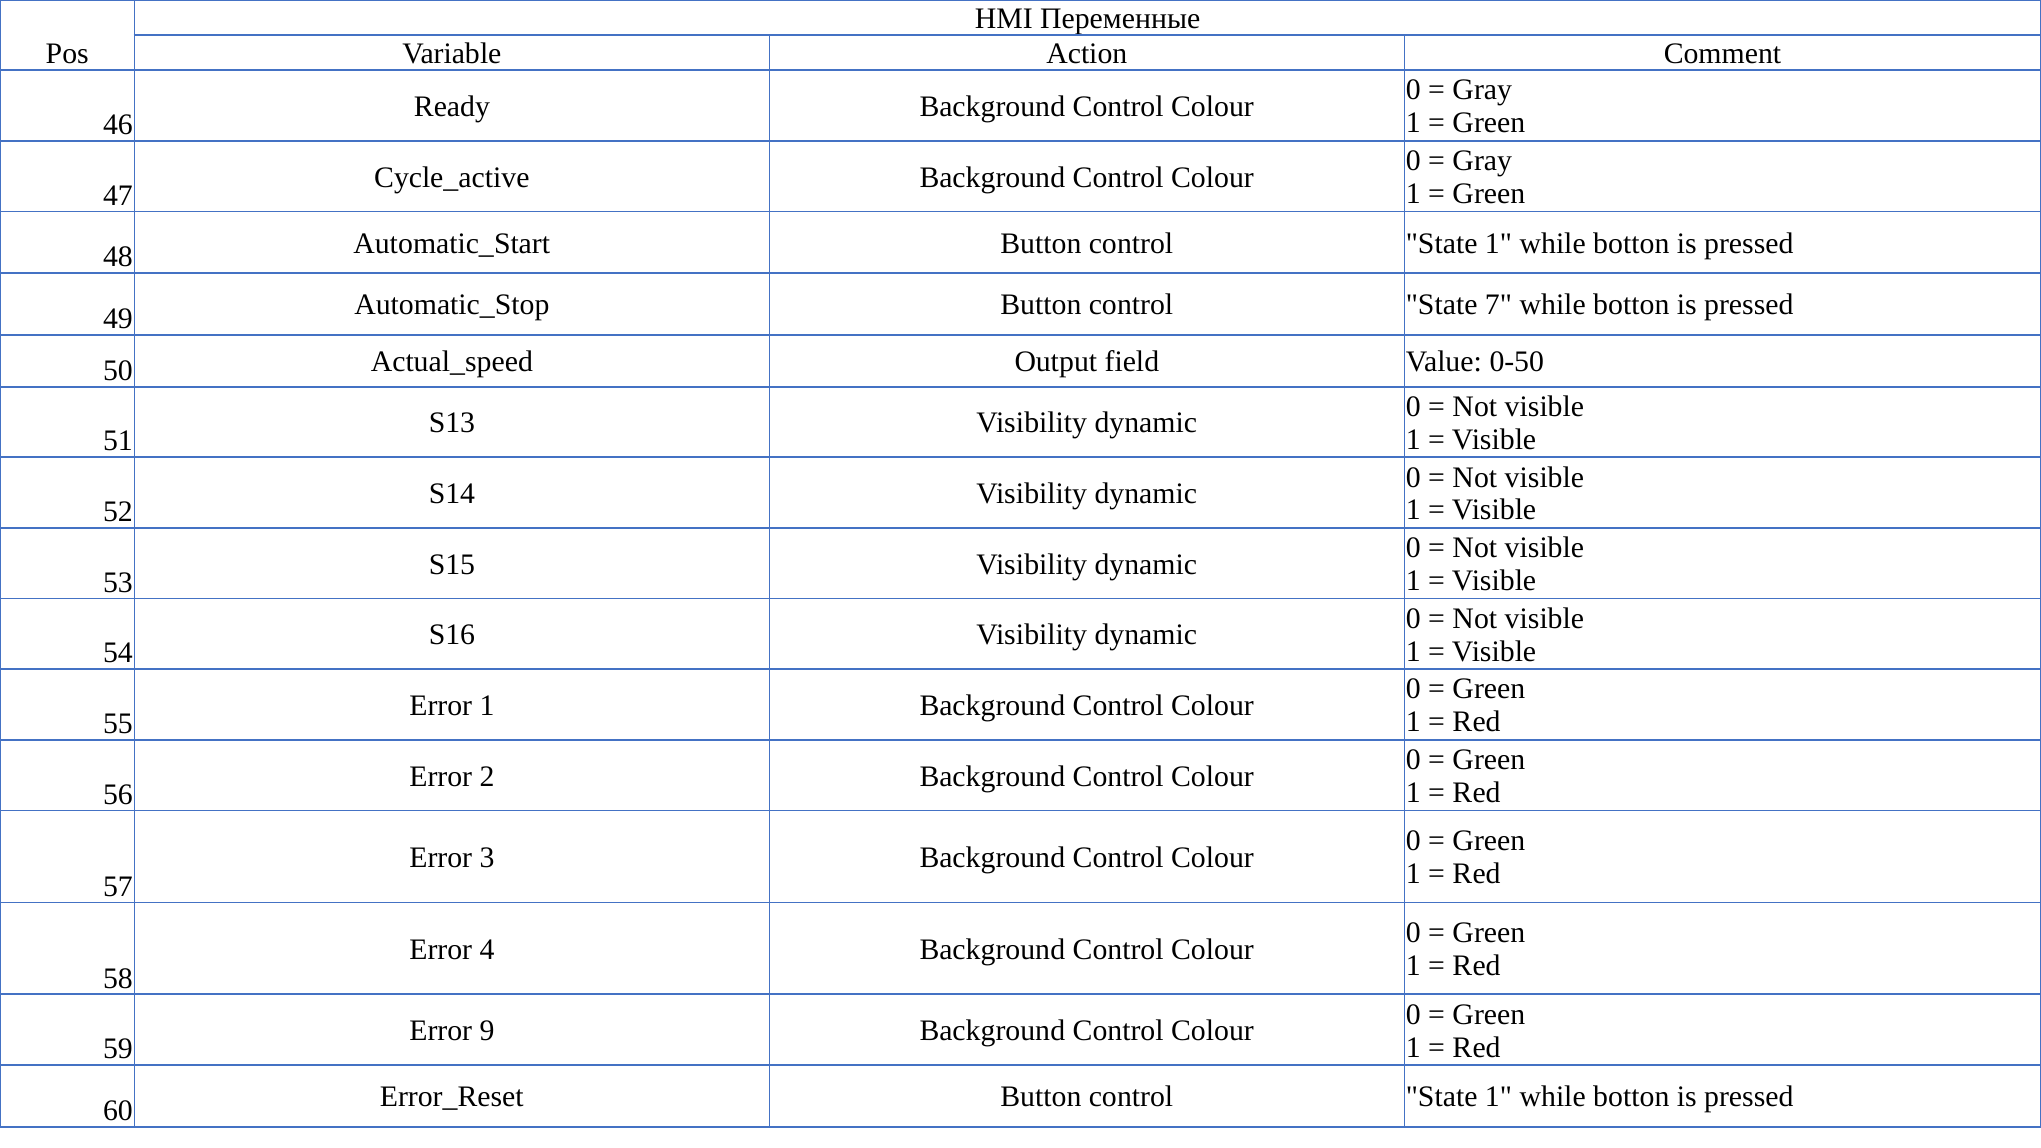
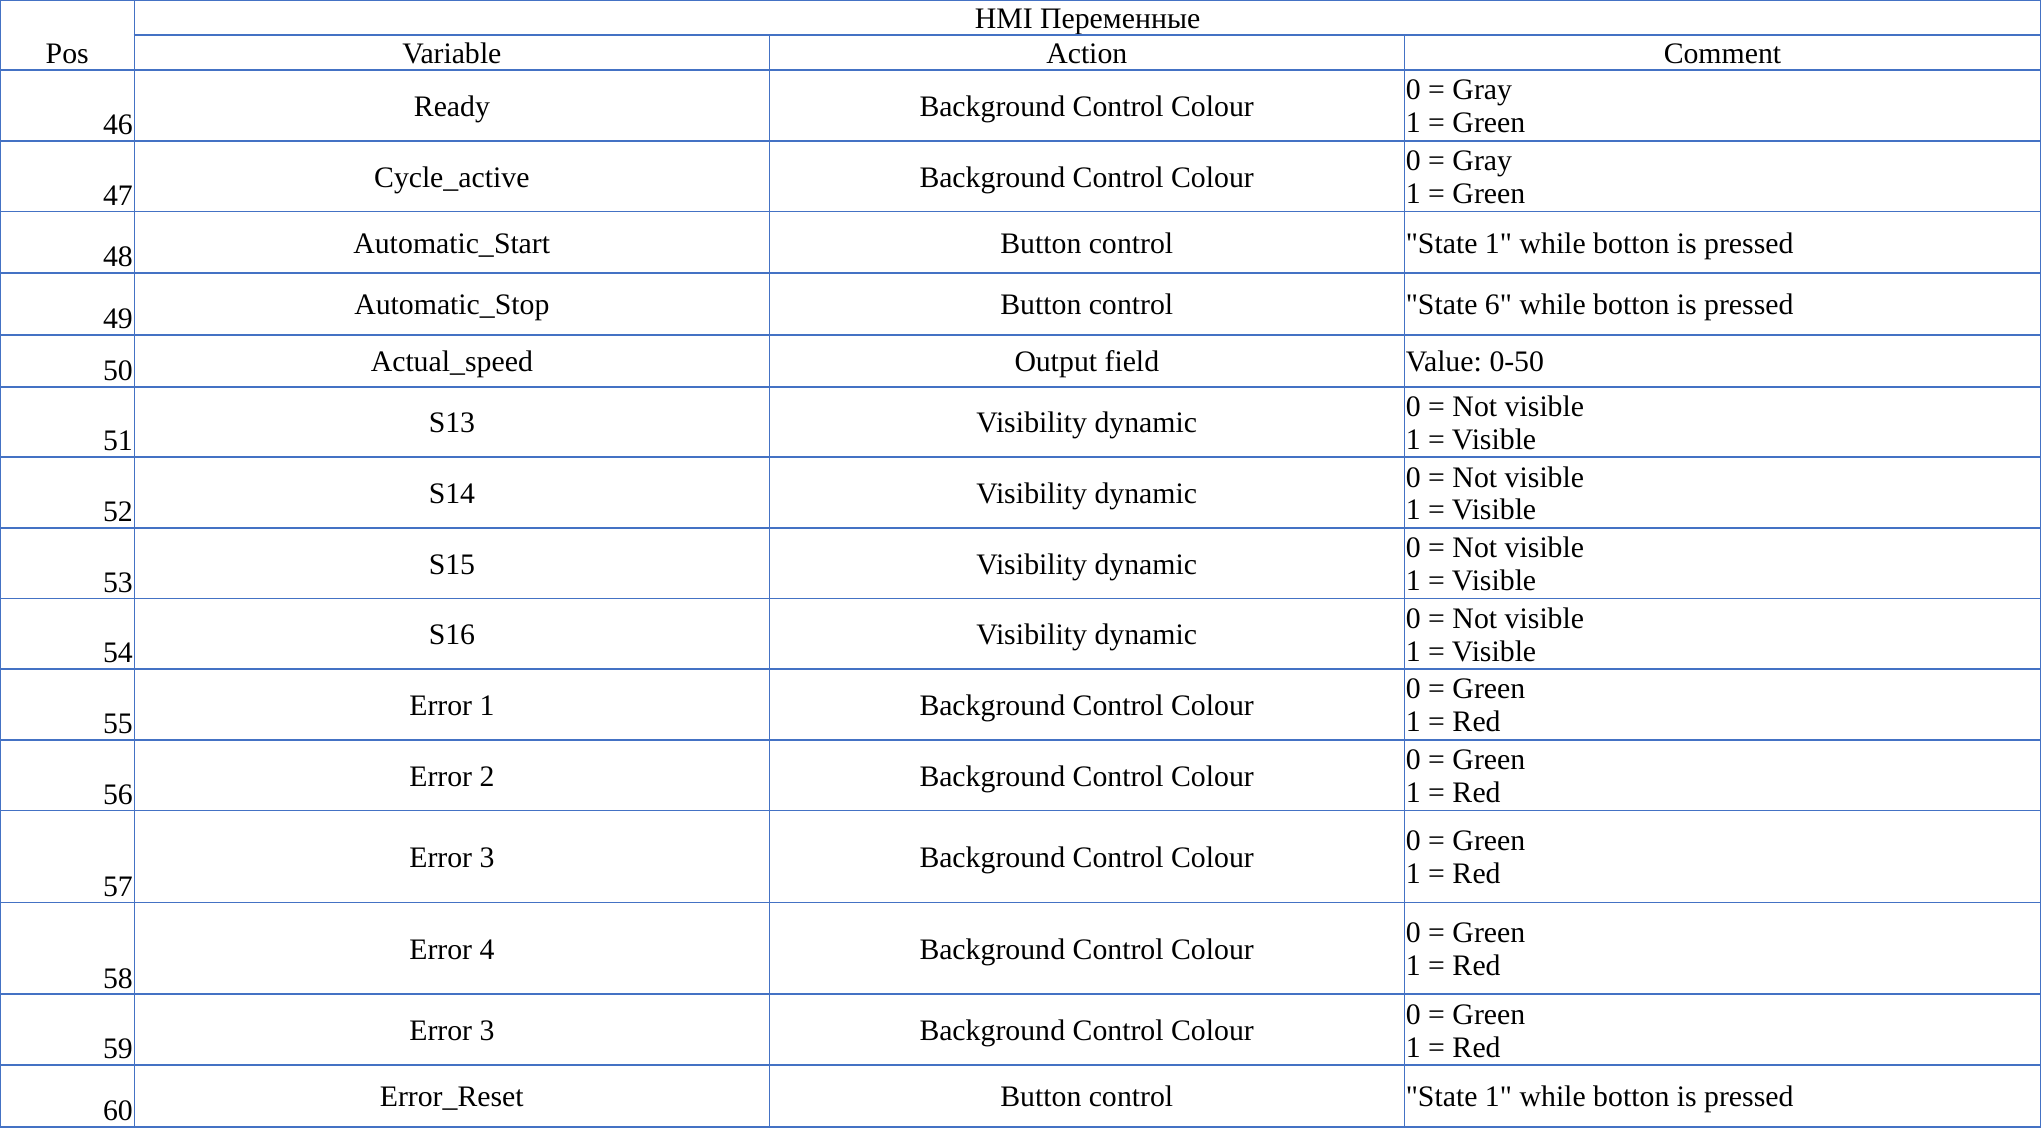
7: 7 -> 6
9 at (487, 1031): 9 -> 3
